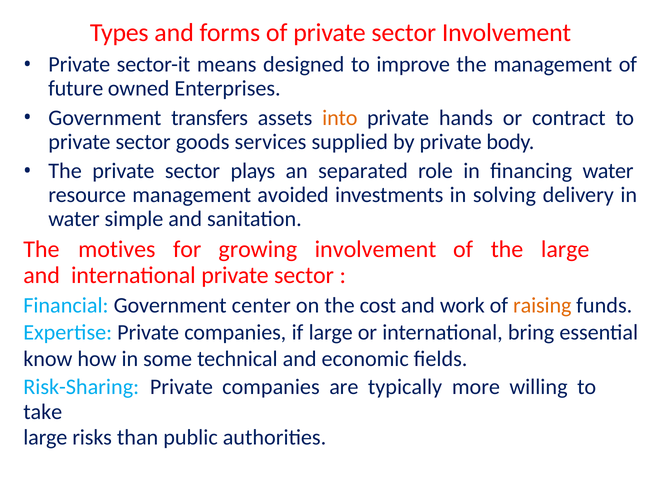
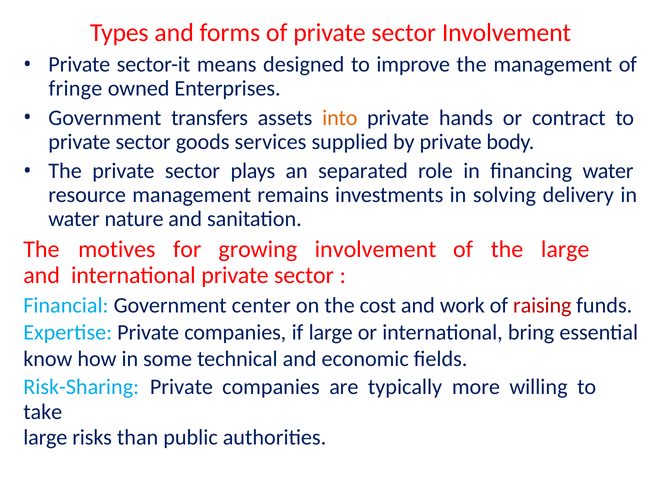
future: future -> fringe
avoided: avoided -> remains
simple: simple -> nature
raising colour: orange -> red
